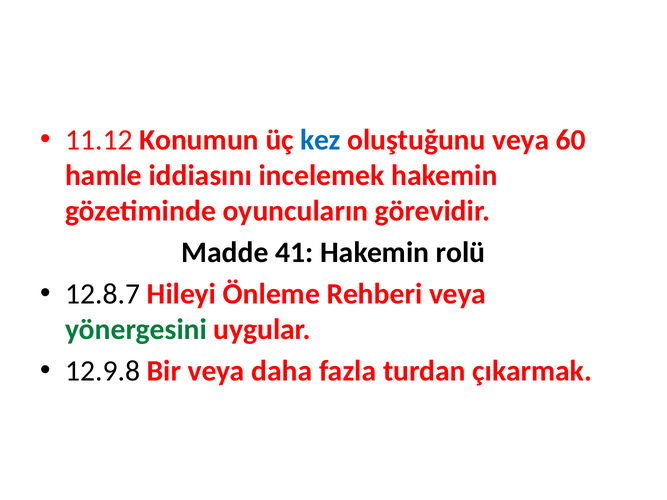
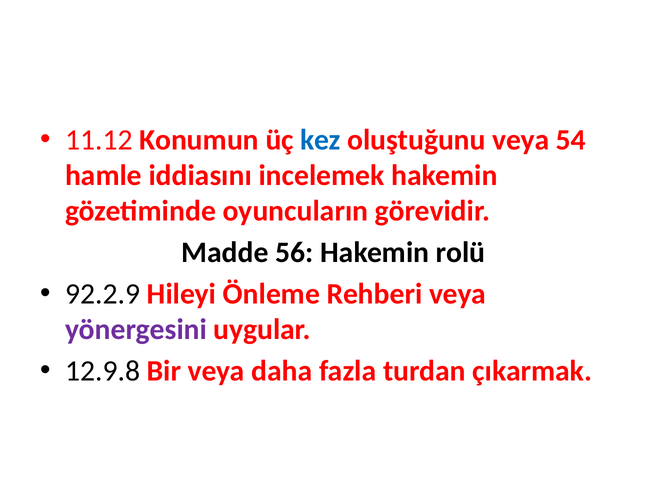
60: 60 -> 54
41: 41 -> 56
12.8.7: 12.8.7 -> 92.2.9
yönergesini colour: green -> purple
